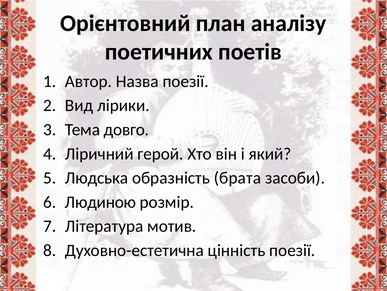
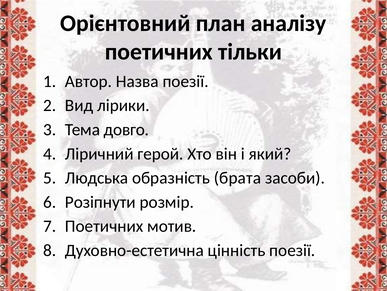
поетів: поетів -> тільки
Людиною: Людиною -> Розіпнути
Література at (104, 226): Література -> Поетичних
